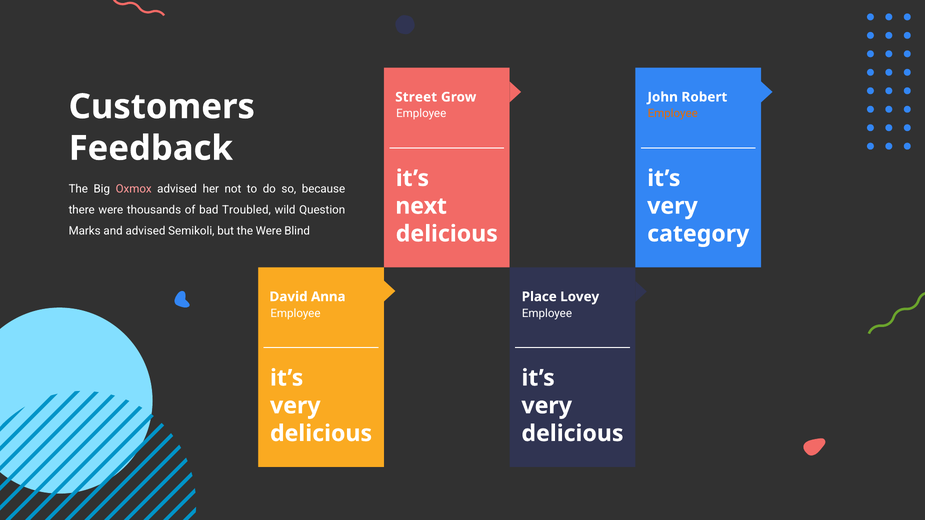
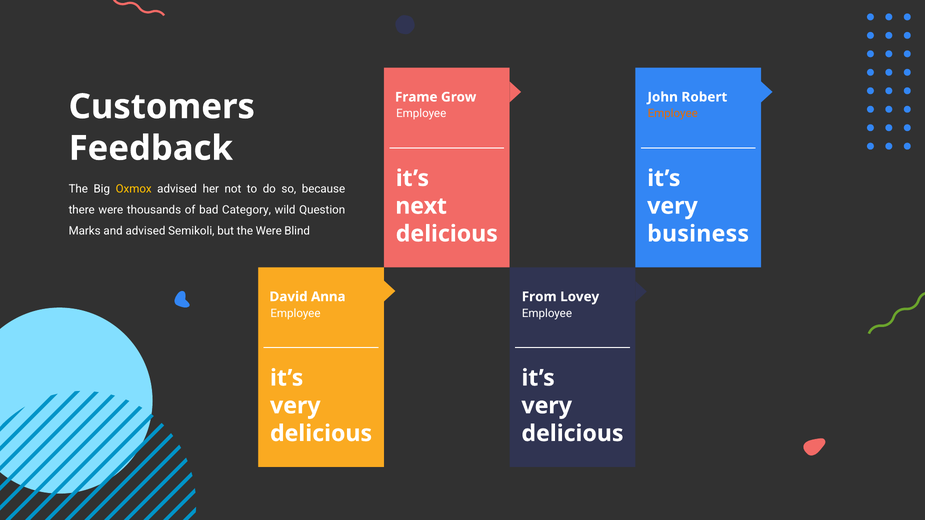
Street: Street -> Frame
Oxmox colour: pink -> yellow
Troubled: Troubled -> Category
category: category -> business
Place: Place -> From
